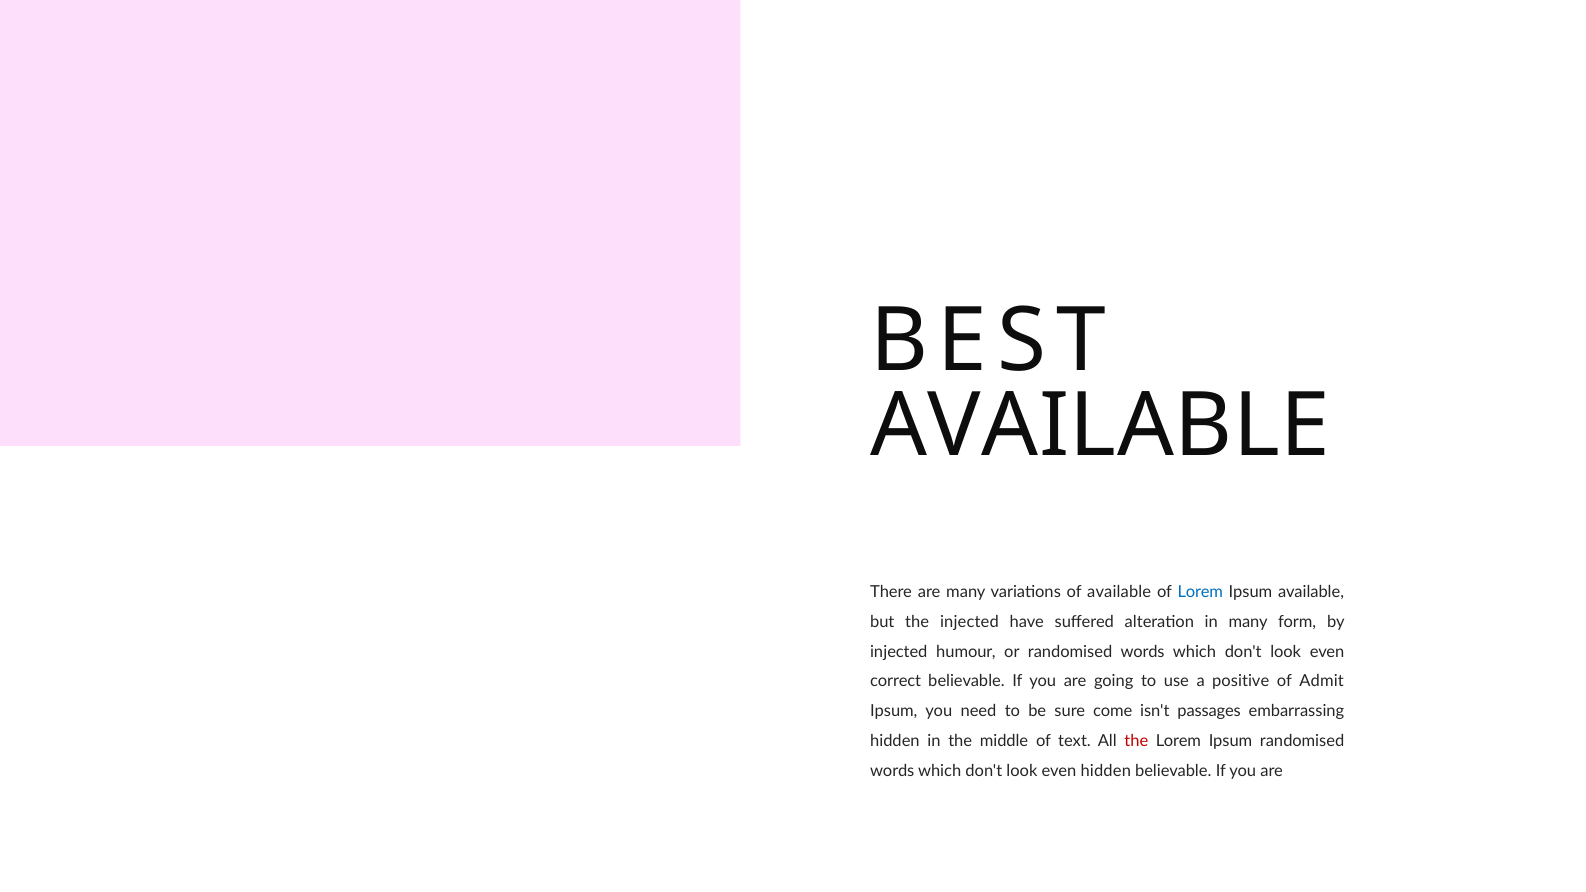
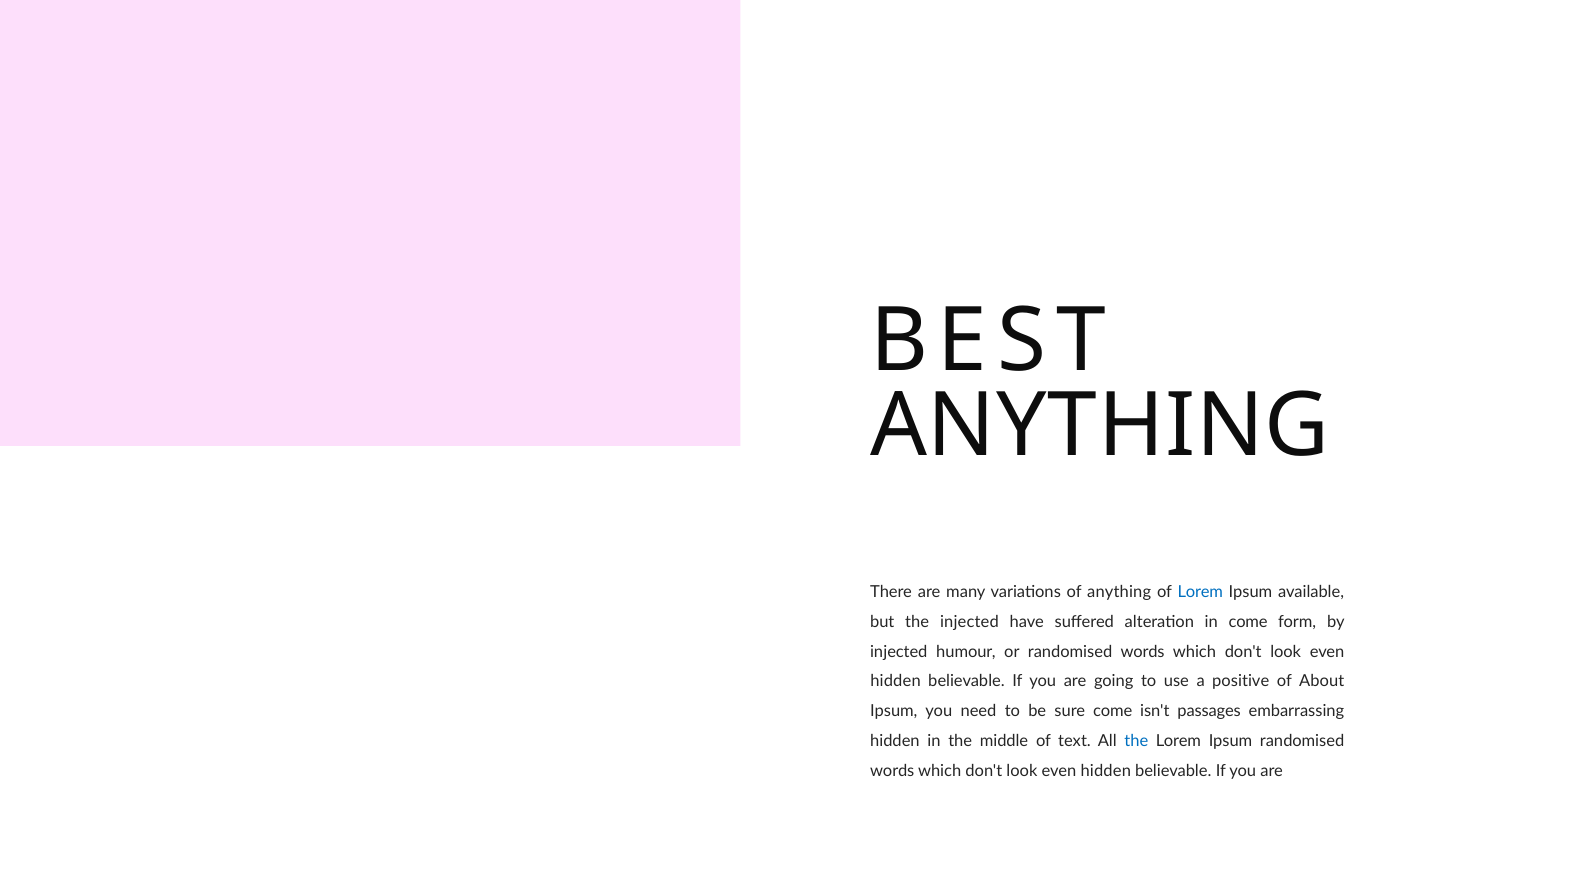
AVAILABLE at (1100, 426): AVAILABLE -> ANYTHING
of available: available -> anything
in many: many -> come
correct at (896, 681): correct -> hidden
Admit: Admit -> About
the at (1136, 741) colour: red -> blue
